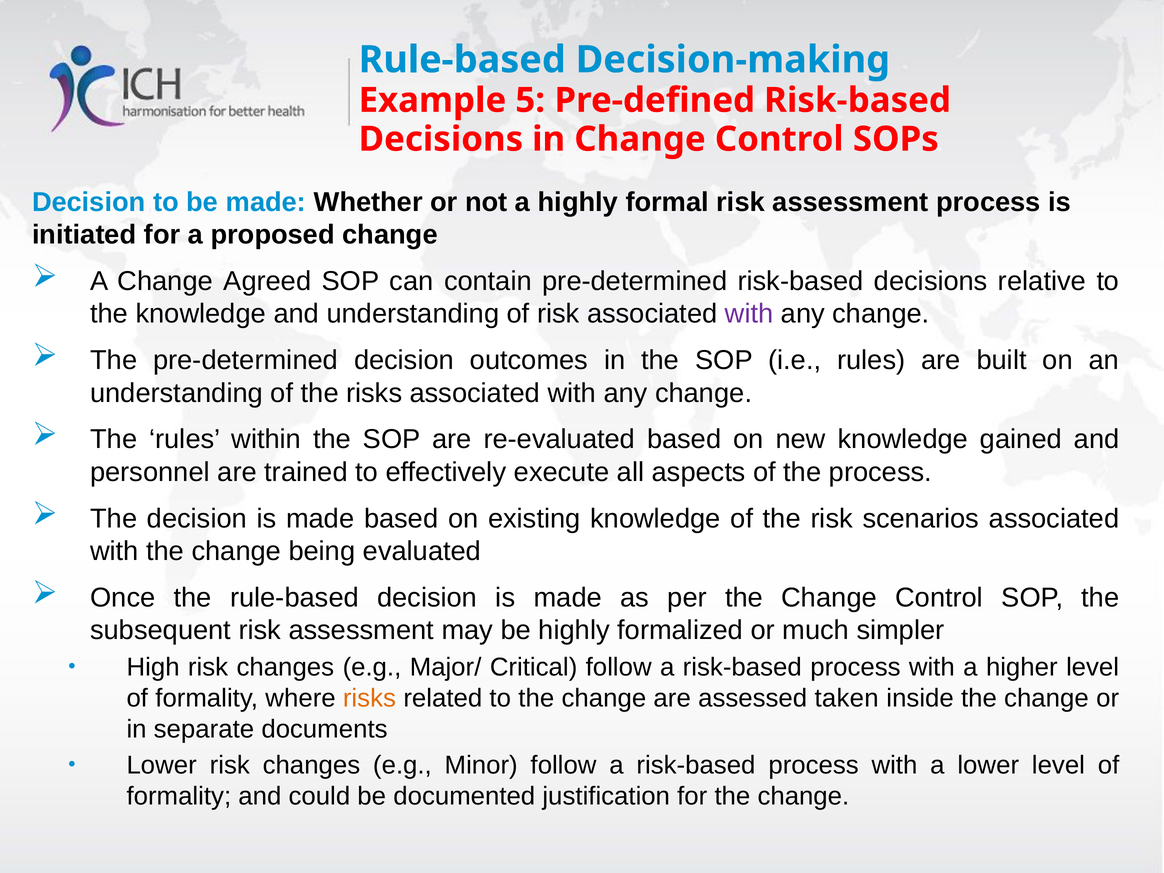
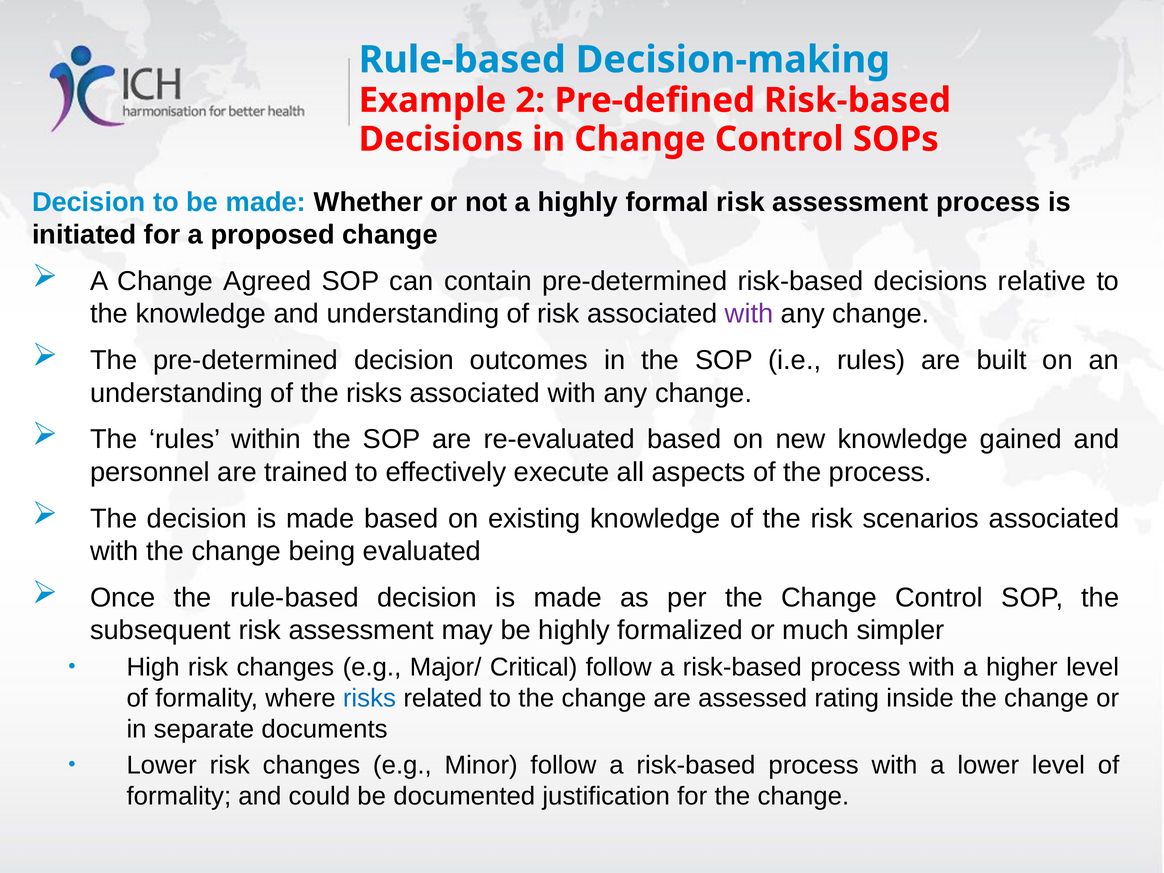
5: 5 -> 2
risks at (369, 698) colour: orange -> blue
taken: taken -> rating
